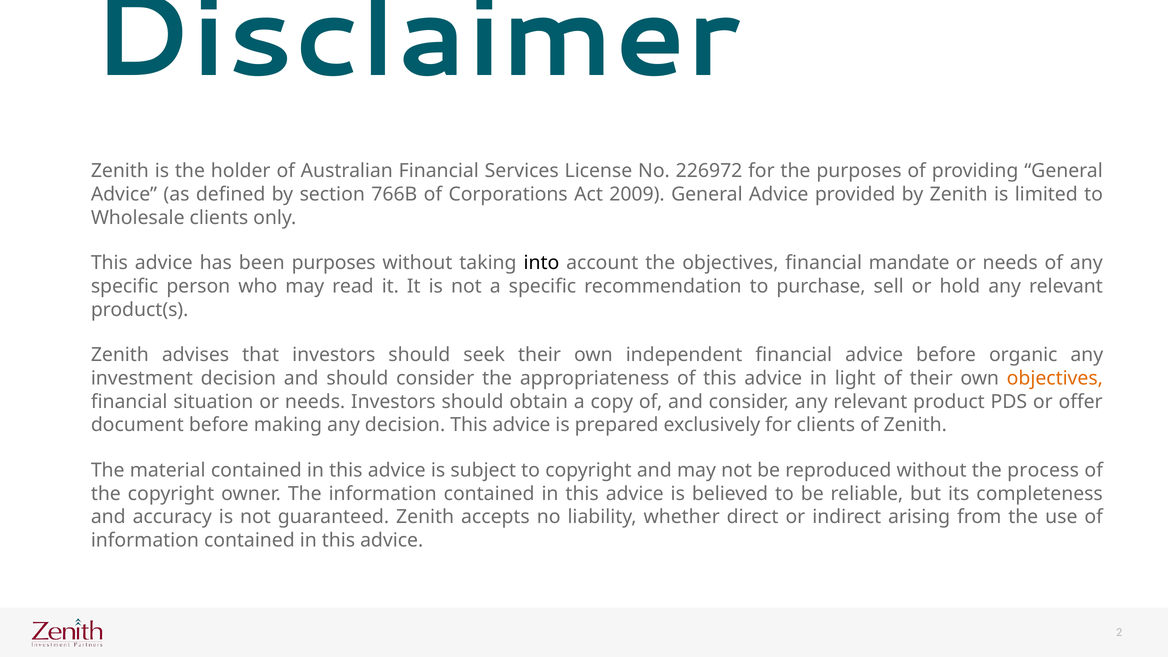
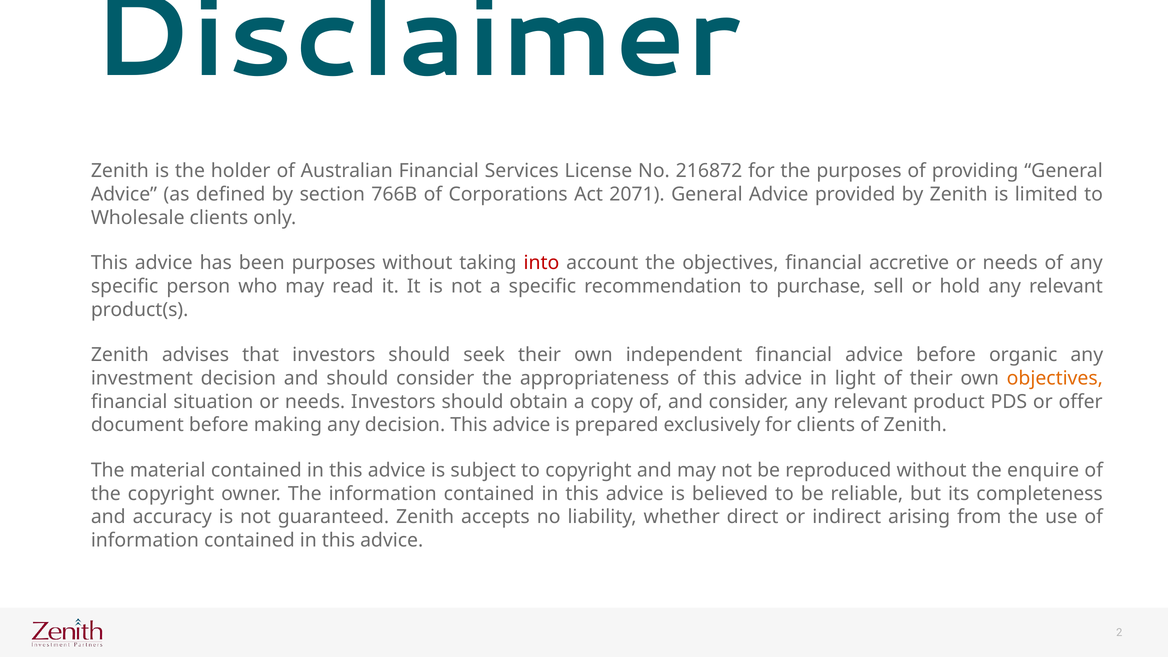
226972: 226972 -> 216872
2009: 2009 -> 2071
into colour: black -> red
mandate: mandate -> accretive
process: process -> enquire
